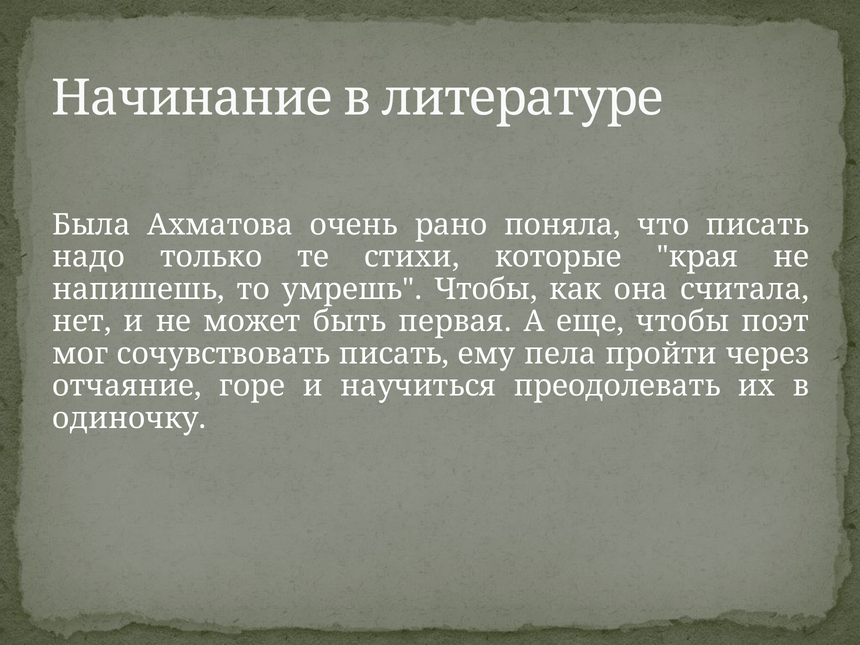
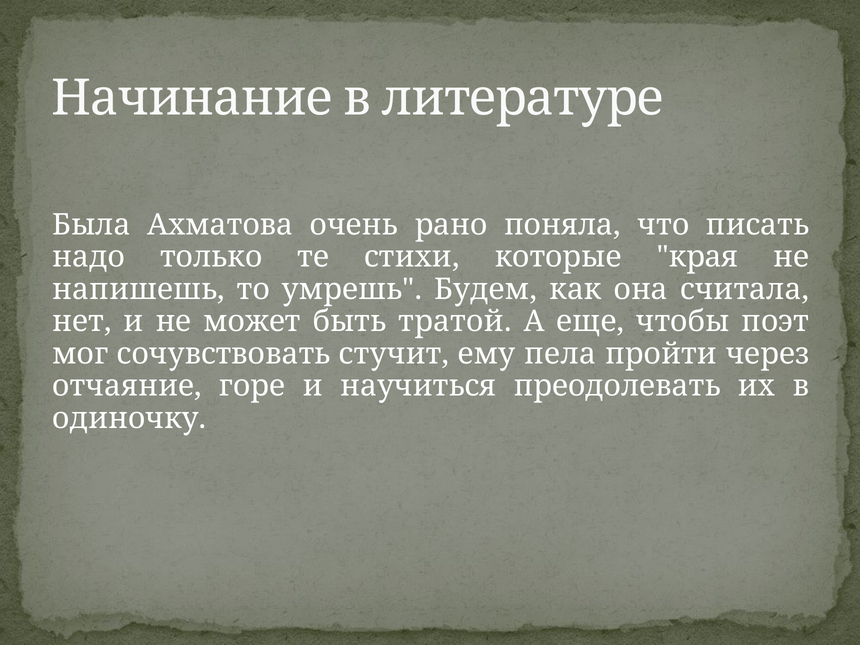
умрешь Чтобы: Чтобы -> Будем
первая: первая -> тратой
сочувствовать писать: писать -> стучит
